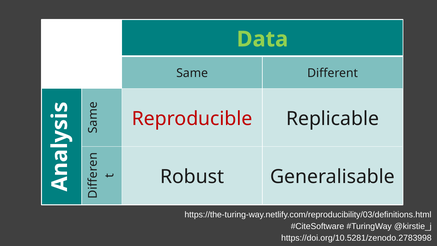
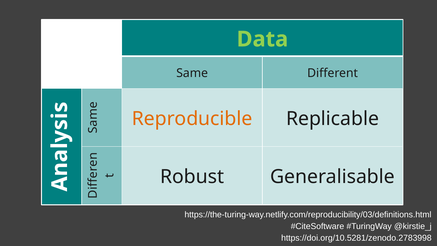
Reproducible colour: red -> orange
